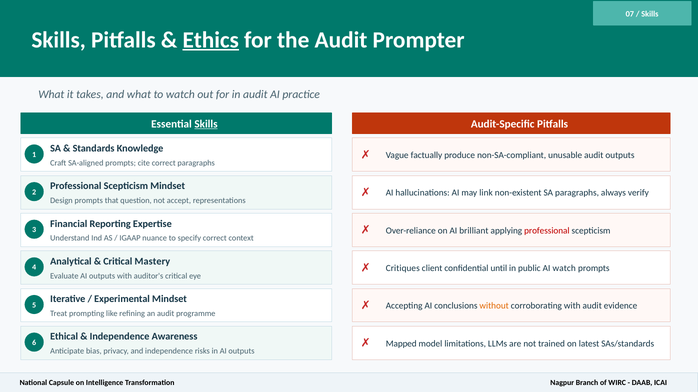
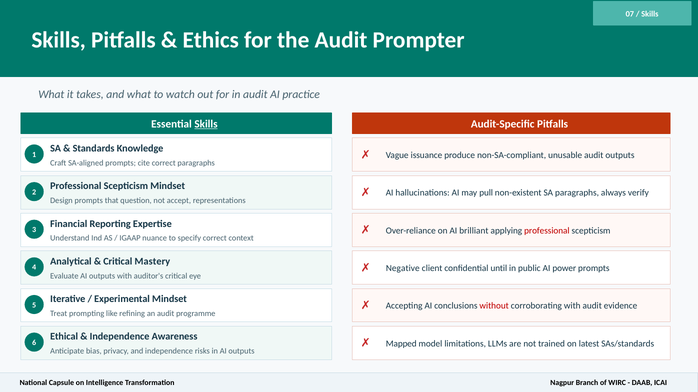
Ethics underline: present -> none
factually: factually -> issuance
link: link -> pull
Critiques: Critiques -> Negative
AI watch: watch -> power
without colour: orange -> red
